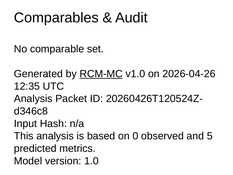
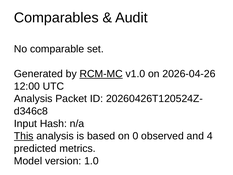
12:35: 12:35 -> 12:00
This underline: none -> present
5: 5 -> 4
